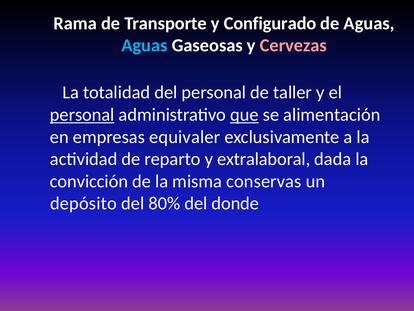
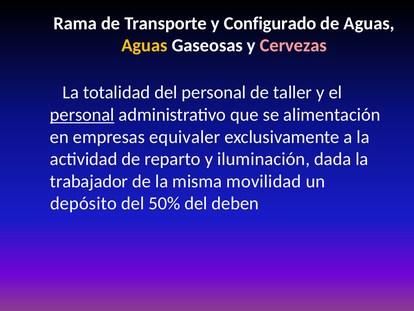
Aguas at (145, 45) colour: light blue -> yellow
que underline: present -> none
extralaboral: extralaboral -> iluminación
convicción: convicción -> trabajador
conservas: conservas -> movilidad
80%: 80% -> 50%
donde: donde -> deben
